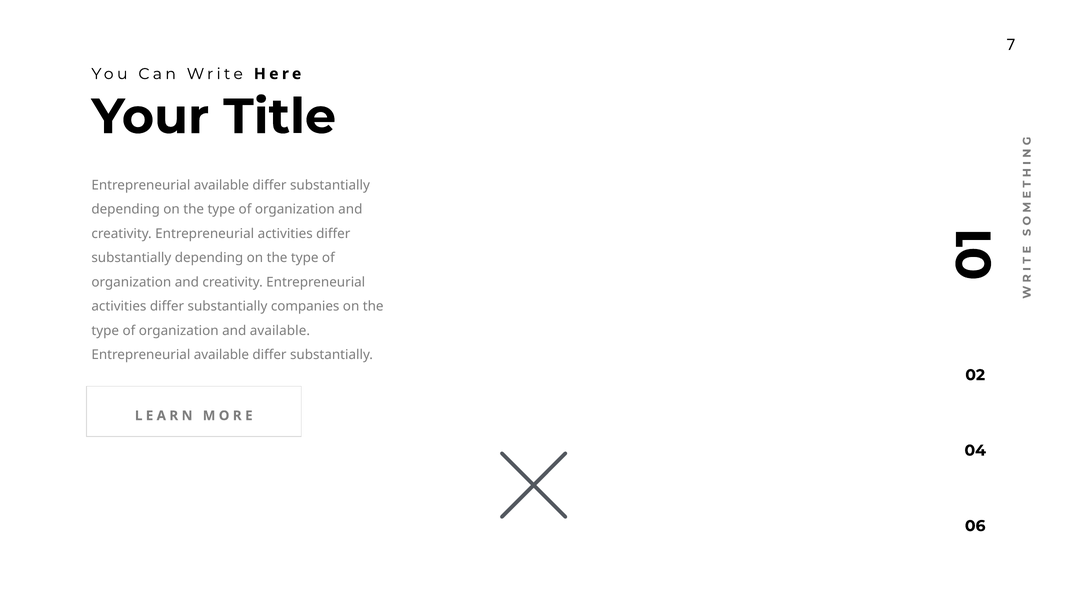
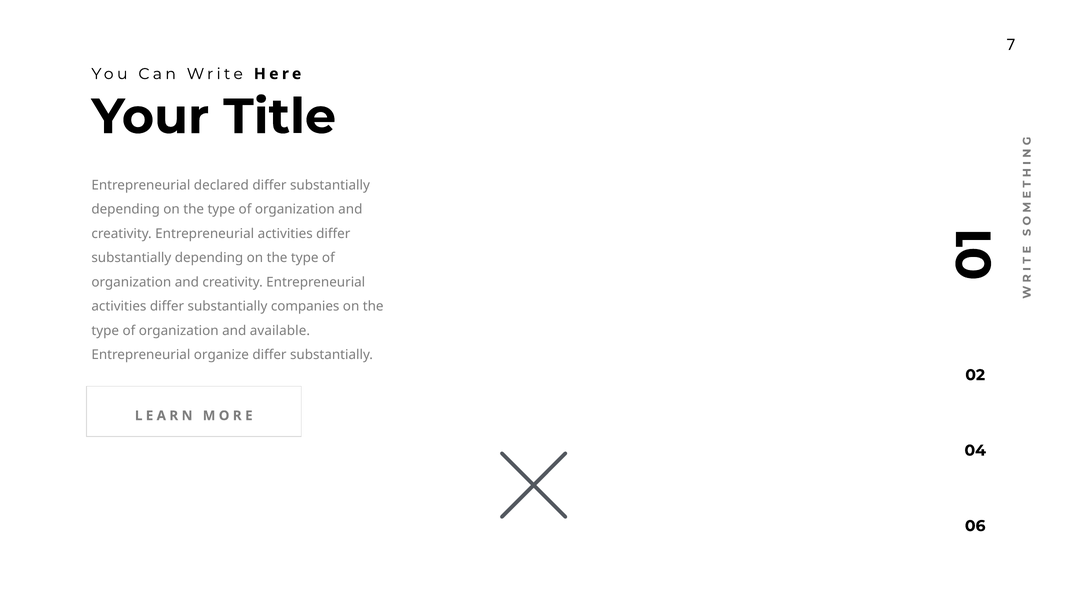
available at (221, 185): available -> declared
available at (221, 355): available -> organize
